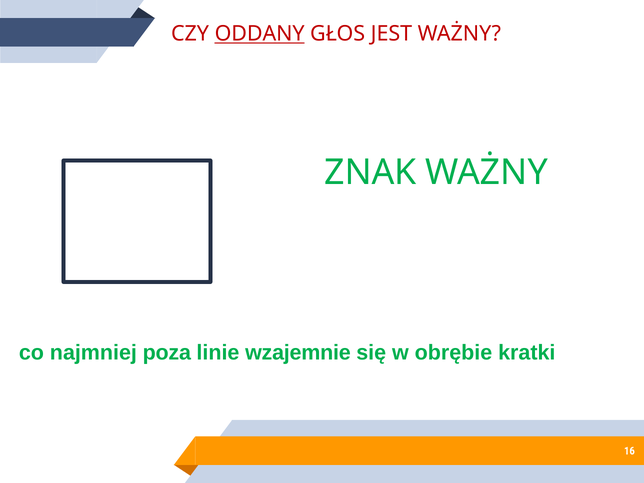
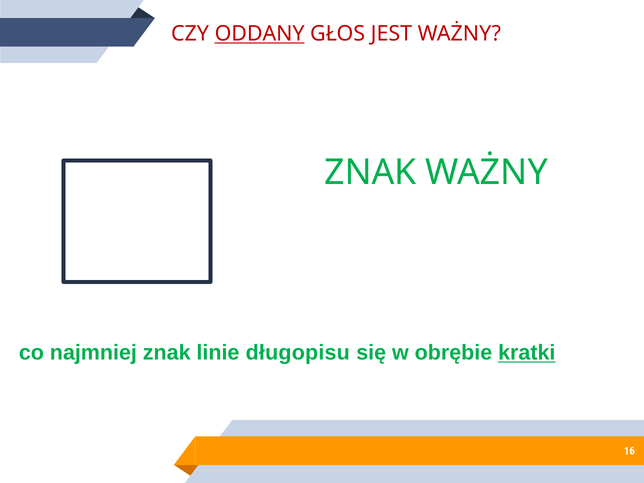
najmniej poza: poza -> znak
wzajemnie: wzajemnie -> długopisu
kratki underline: none -> present
